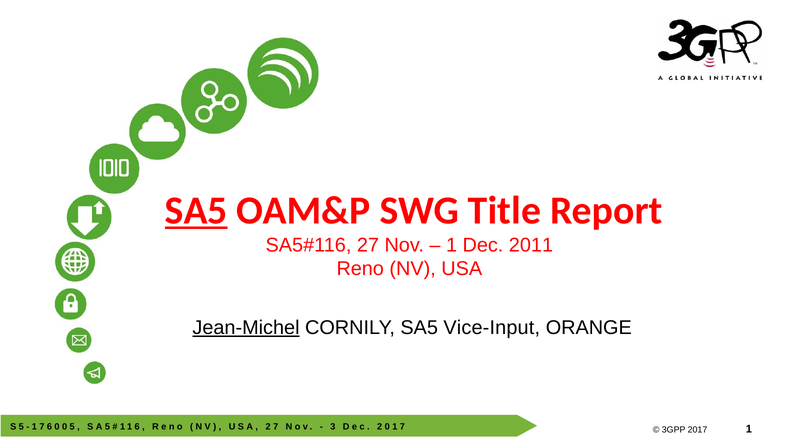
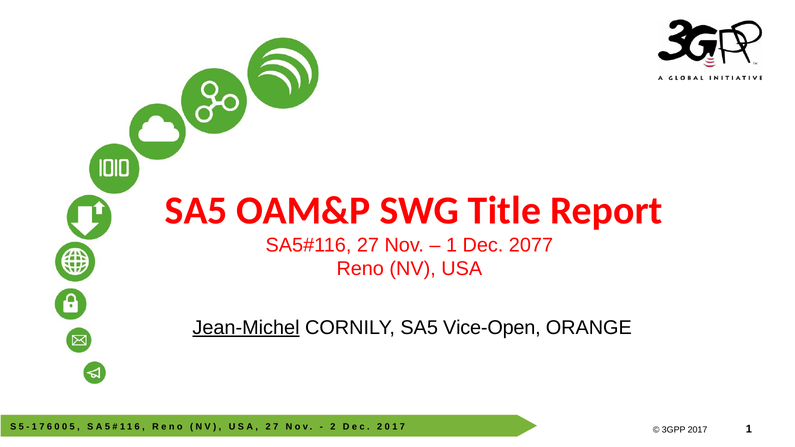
SA5 at (196, 211) underline: present -> none
2011: 2011 -> 2077
Vice-Input: Vice-Input -> Vice-Open
3 at (333, 427): 3 -> 2
